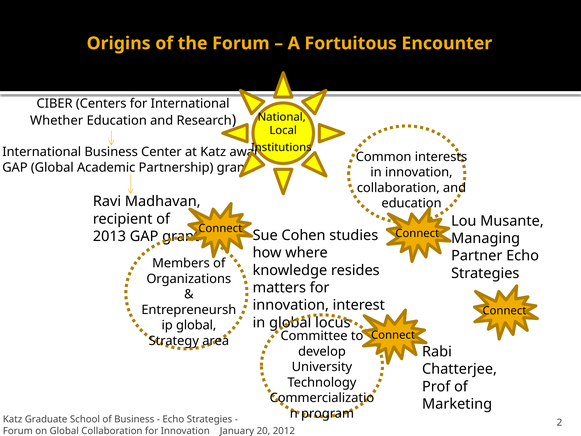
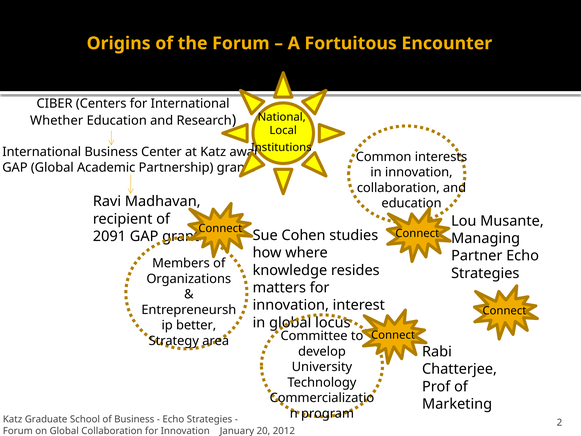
2013: 2013 -> 2091
global at (196, 325): global -> better
